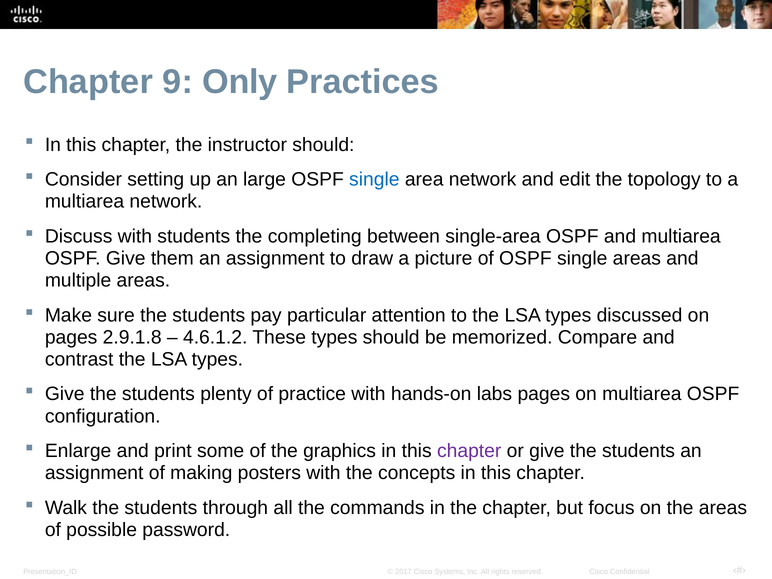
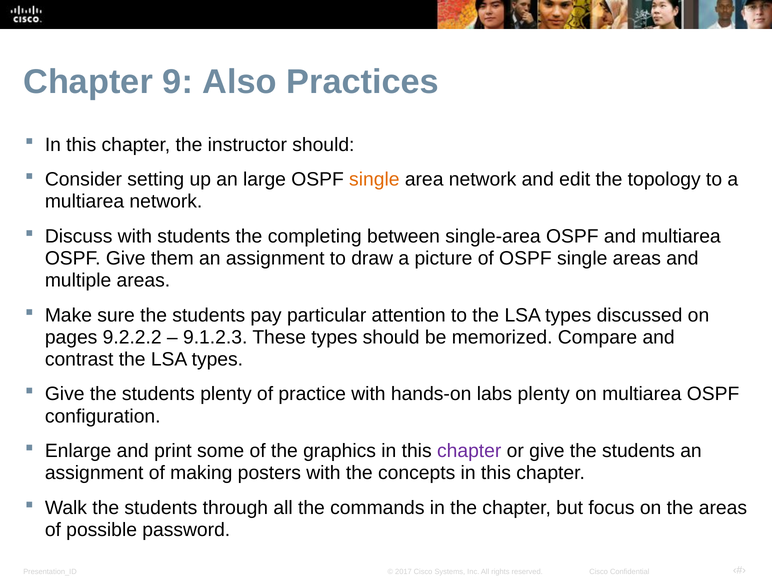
Only: Only -> Also
single at (374, 180) colour: blue -> orange
2.9.1.8: 2.9.1.8 -> 9.2.2.2
4.6.1.2: 4.6.1.2 -> 9.1.2.3
labs pages: pages -> plenty
